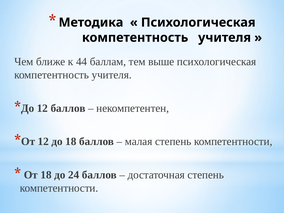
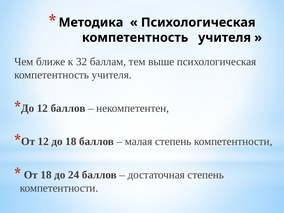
44: 44 -> 32
